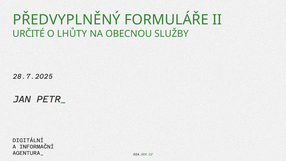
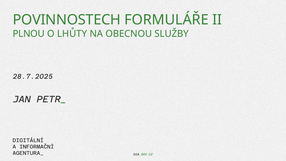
PŘEDVYPLNĚNÝ: PŘEDVYPLNĚNÝ -> POVINNOSTECH
URČITÉ: URČITÉ -> PLNOU
